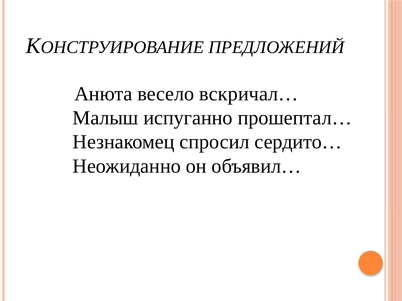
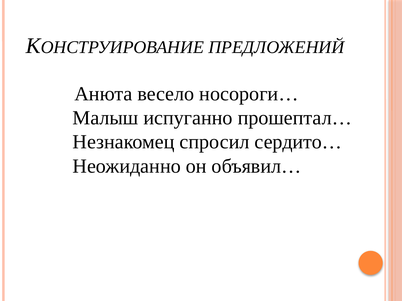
вскричал…: вскричал… -> носороги…
